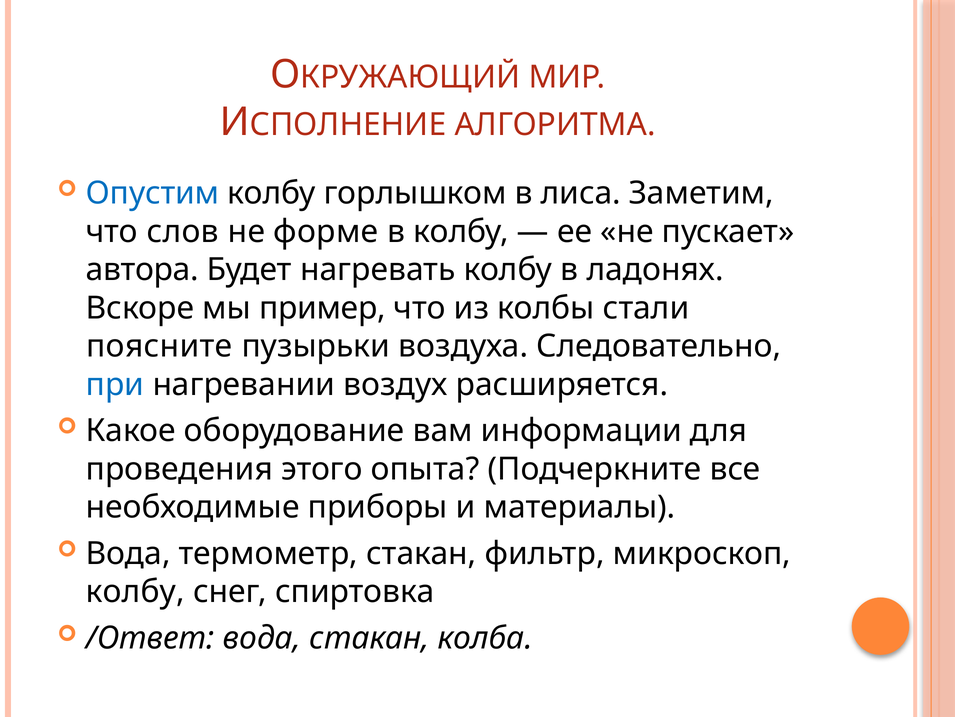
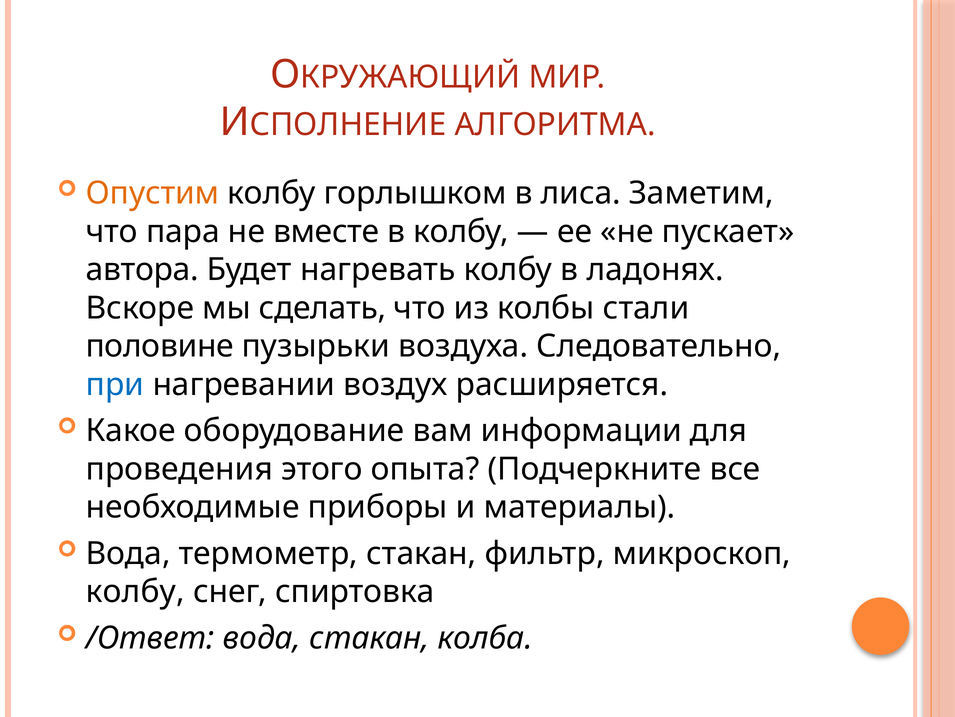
Опустим colour: blue -> orange
слов: слов -> пара
форме: форме -> вместе
пример: пример -> сделать
поясните: поясните -> половине
